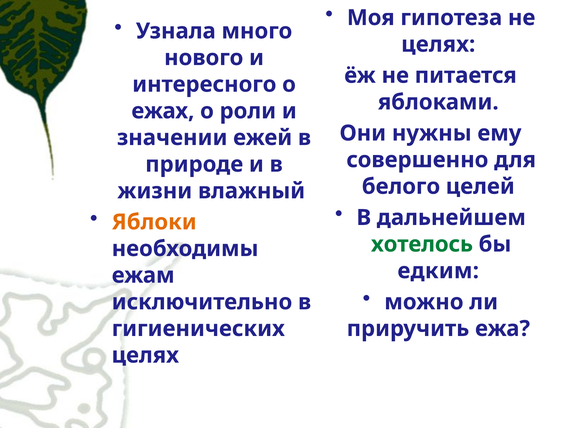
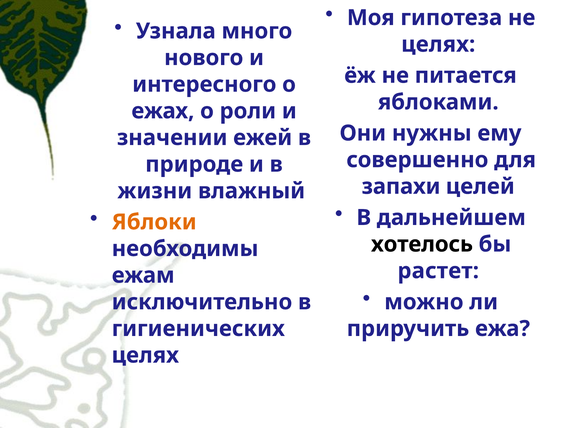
белого: белого -> запахи
хотелось colour: green -> black
едким: едким -> растет
